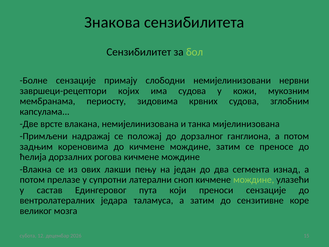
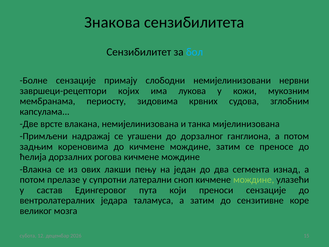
бол colour: light green -> light blue
има судова: судова -> лукова
положај: положај -> угашени
